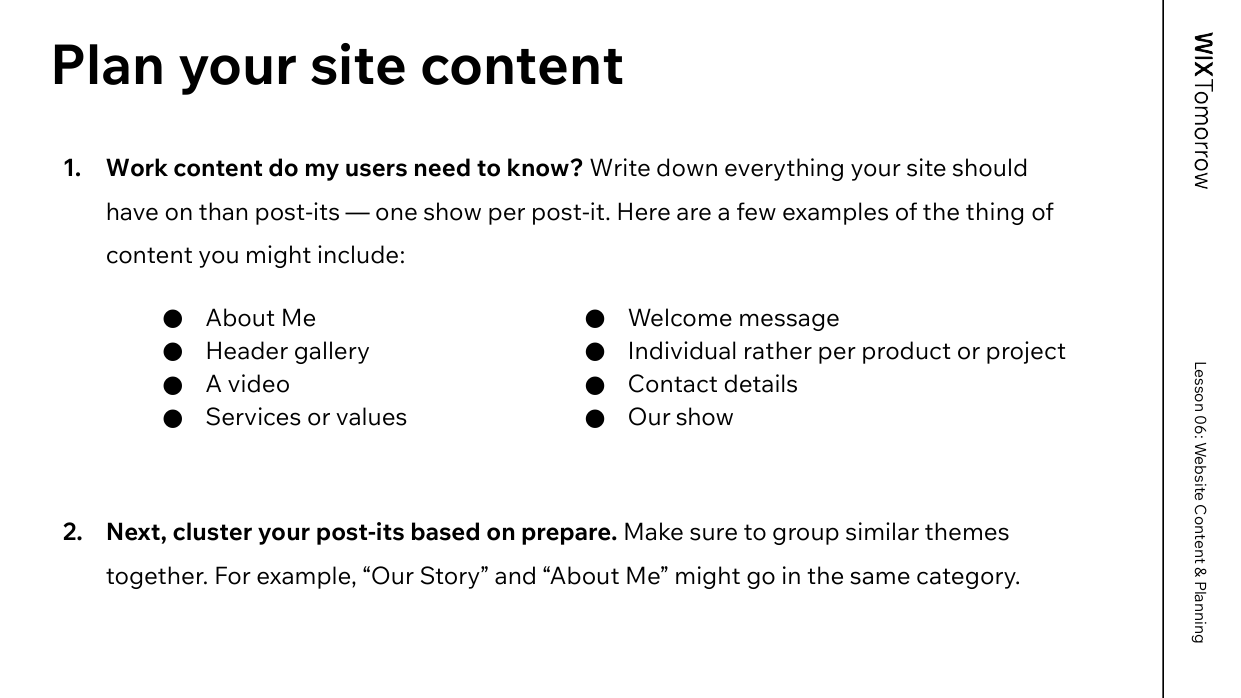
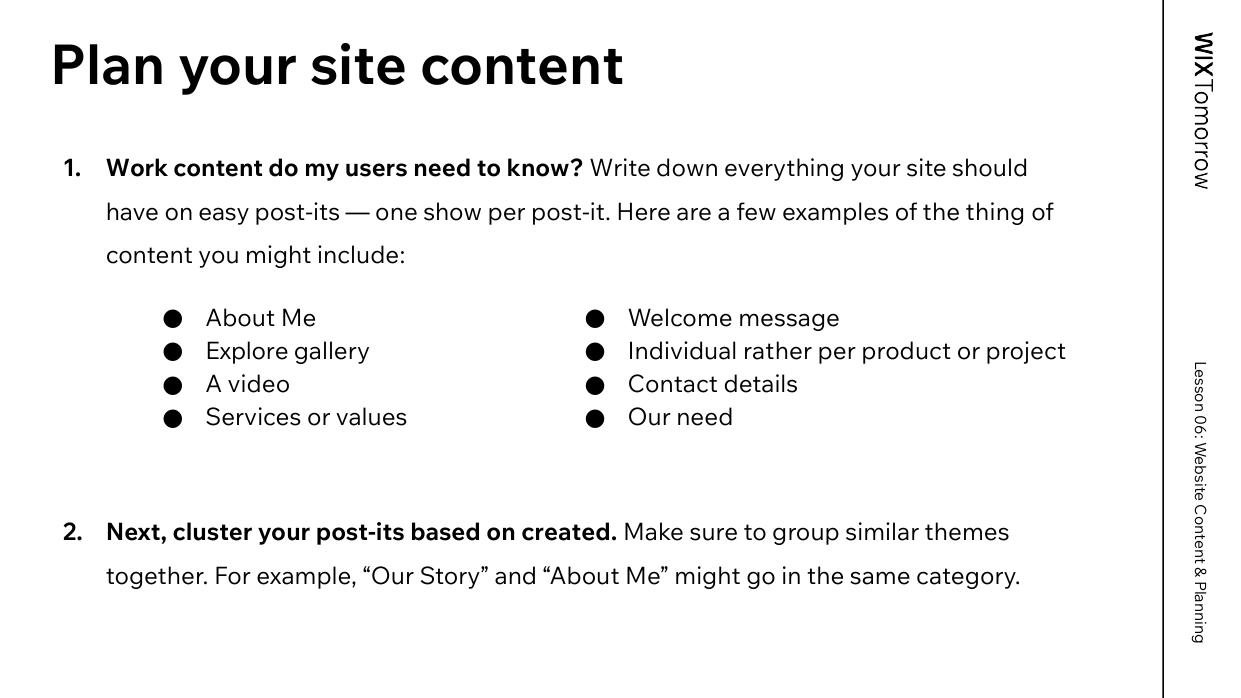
than: than -> easy
Header: Header -> Explore
Our show: show -> need
prepare: prepare -> created
